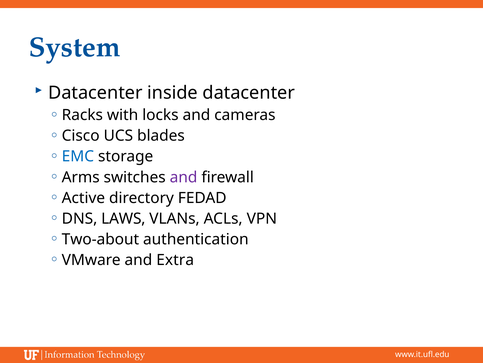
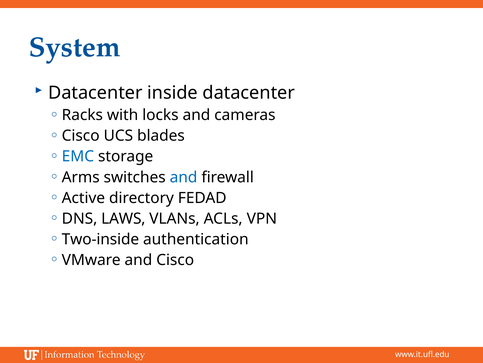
and at (184, 177) colour: purple -> blue
Two-about: Two-about -> Two-inside
and Extra: Extra -> Cisco
